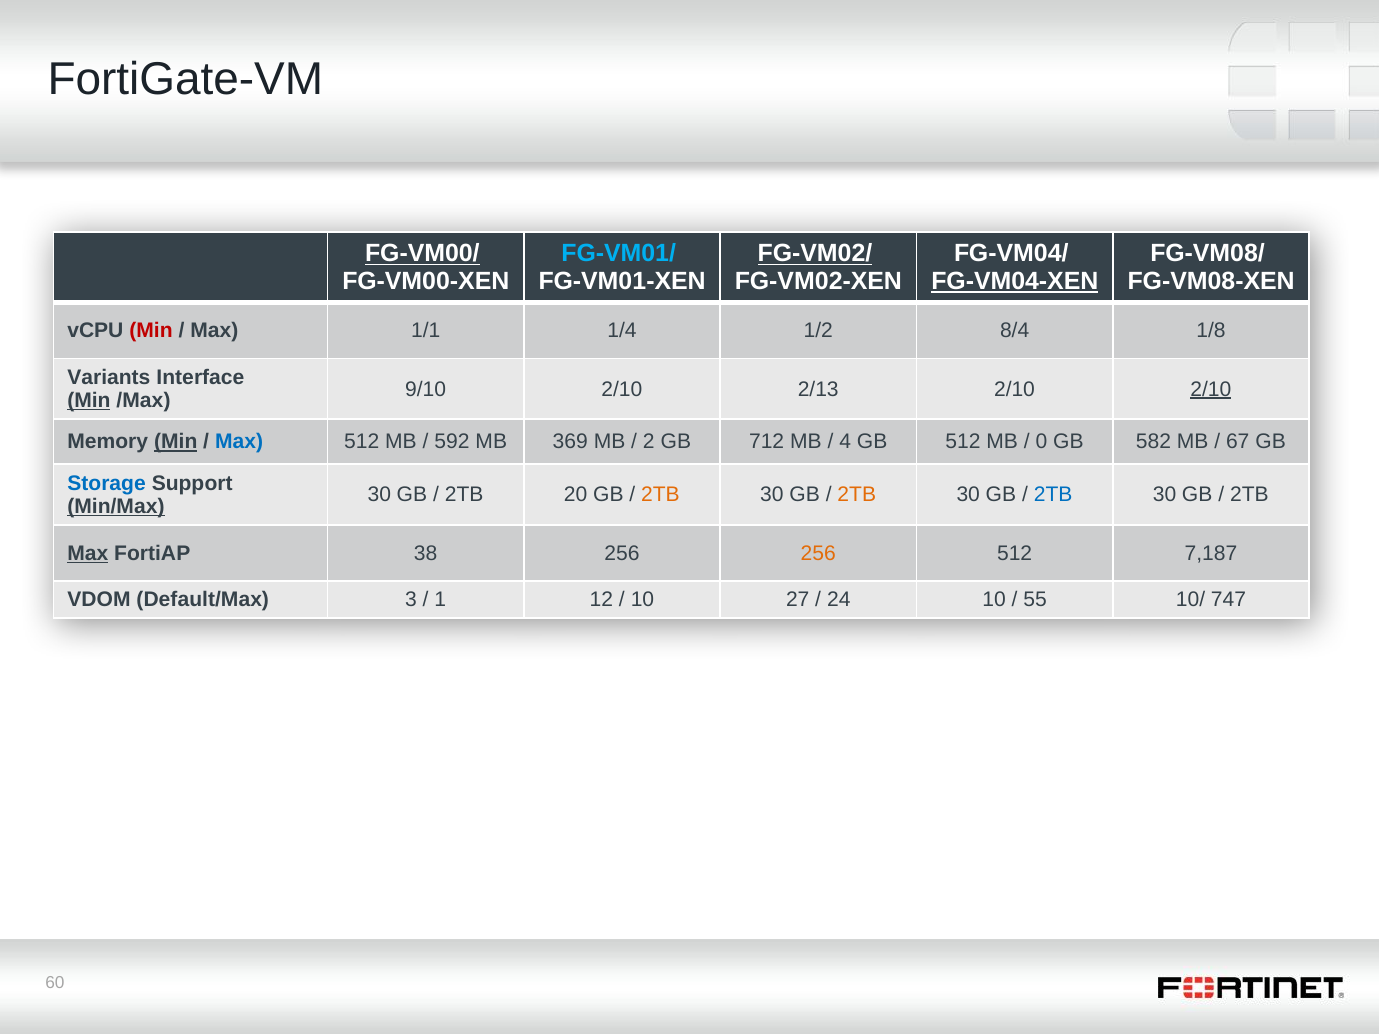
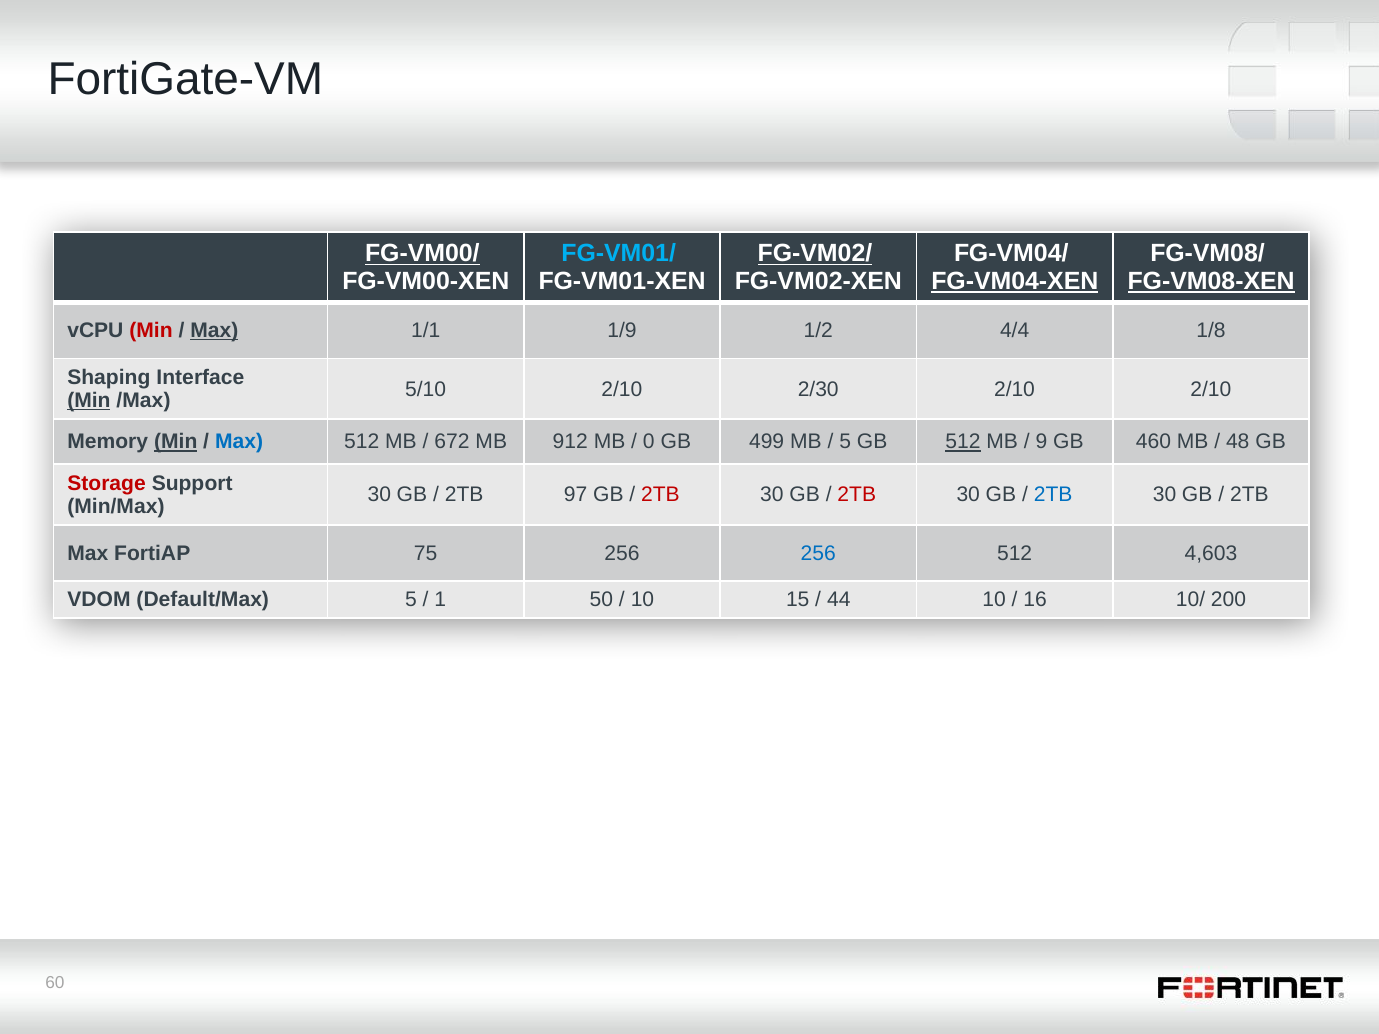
FG-VM08-XEN underline: none -> present
Max at (214, 331) underline: none -> present
1/4: 1/4 -> 1/9
8/4: 8/4 -> 4/4
Variants: Variants -> Shaping
9/10: 9/10 -> 5/10
2/13: 2/13 -> 2/30
2/10 at (1211, 389) underline: present -> none
592: 592 -> 672
369: 369 -> 912
2: 2 -> 0
712: 712 -> 499
4 at (845, 442): 4 -> 5
512 at (963, 442) underline: none -> present
0: 0 -> 9
582: 582 -> 460
67: 67 -> 48
Storage colour: blue -> red
20: 20 -> 97
2TB at (660, 495) colour: orange -> red
2TB at (857, 495) colour: orange -> red
Min/Max underline: present -> none
Max at (88, 553) underline: present -> none
38: 38 -> 75
256 at (818, 553) colour: orange -> blue
7,187: 7,187 -> 4,603
Default/Max 3: 3 -> 5
12: 12 -> 50
27: 27 -> 15
24: 24 -> 44
55: 55 -> 16
747: 747 -> 200
